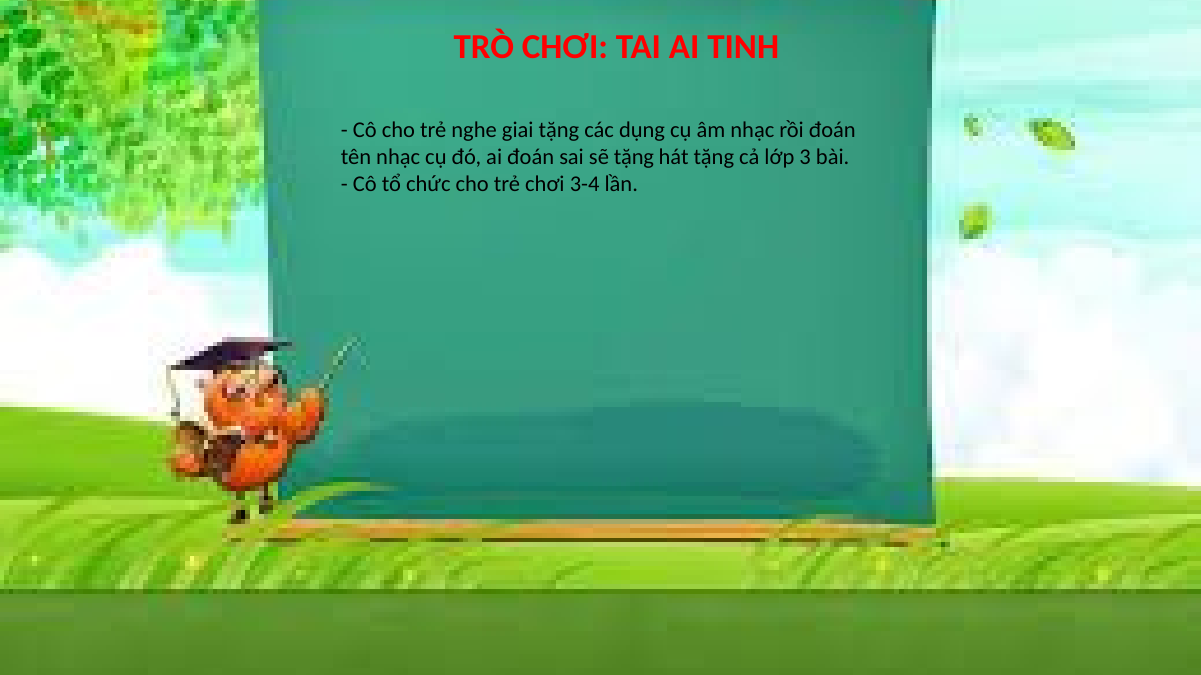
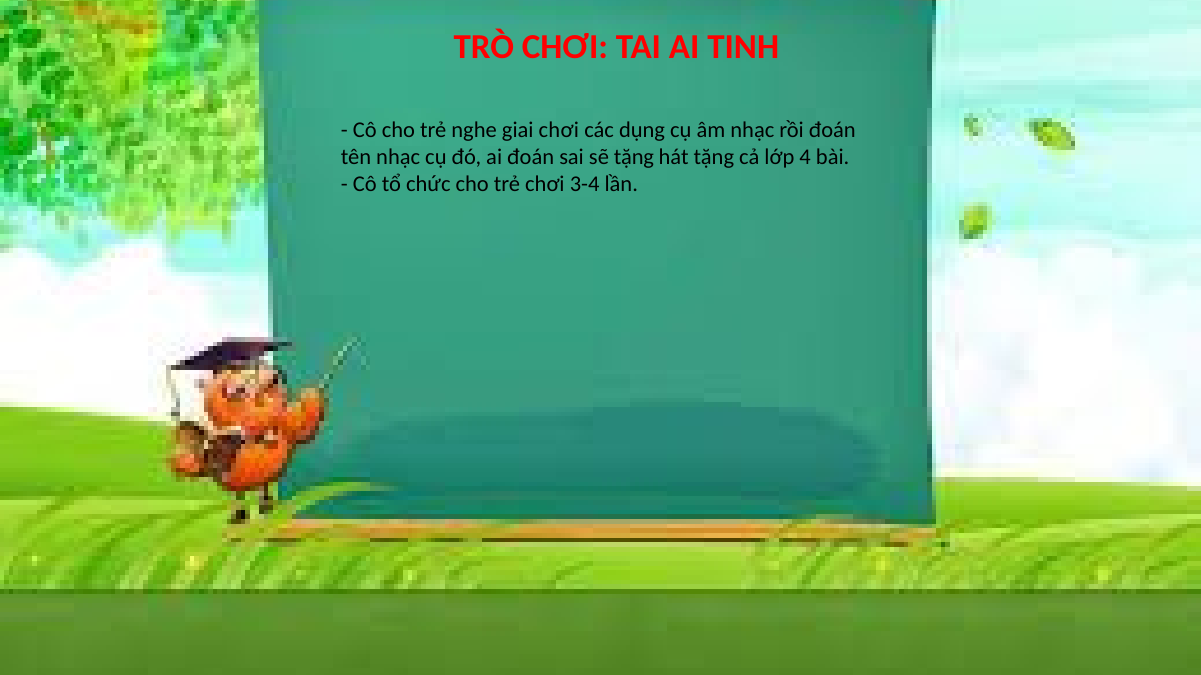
giai tặng: tặng -> chơi
3: 3 -> 4
